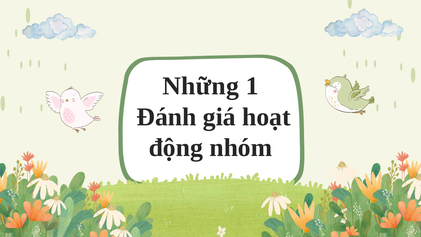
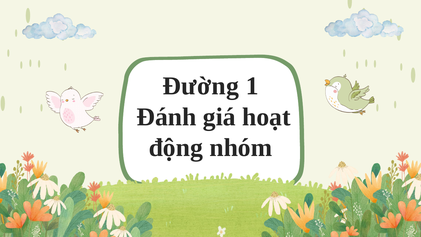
Những: Những -> Đường
